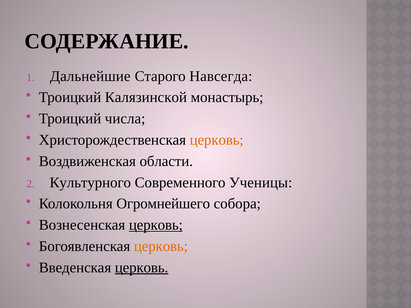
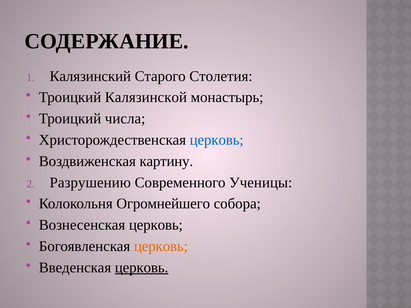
Дальнейшие: Дальнейшие -> Калязинский
Навсегда: Навсегда -> Столетия
церковь at (217, 140) colour: orange -> blue
области: области -> картину
Культурного: Культурного -> Разрушению
церковь at (156, 225) underline: present -> none
